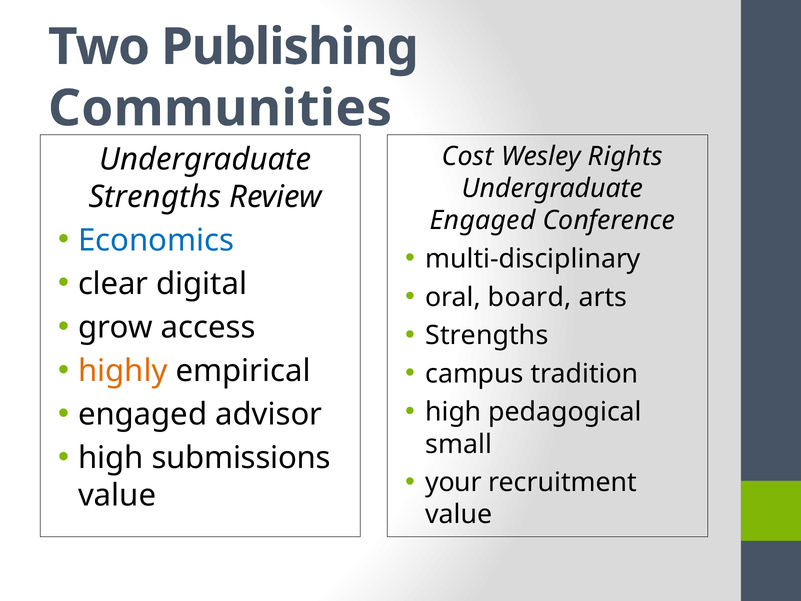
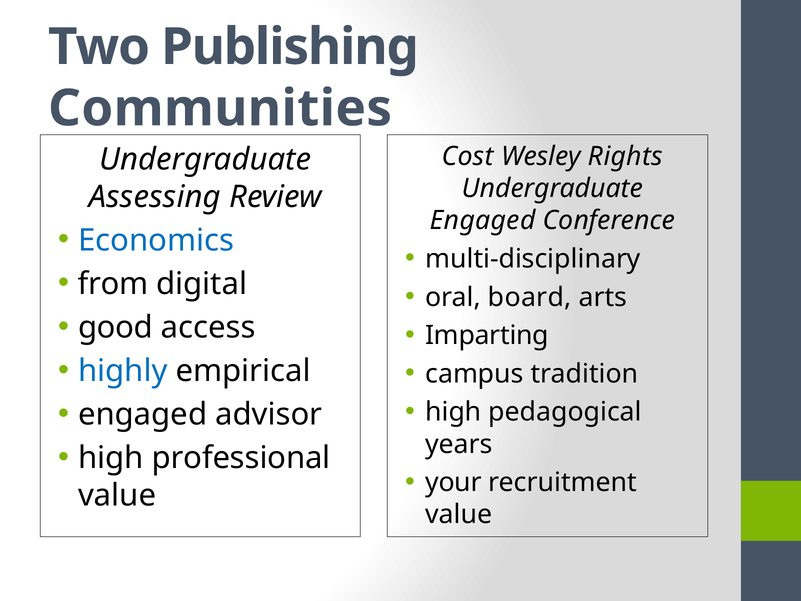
Strengths at (155, 197): Strengths -> Assessing
clear: clear -> from
grow: grow -> good
Strengths at (487, 335): Strengths -> Imparting
highly colour: orange -> blue
small: small -> years
submissions: submissions -> professional
